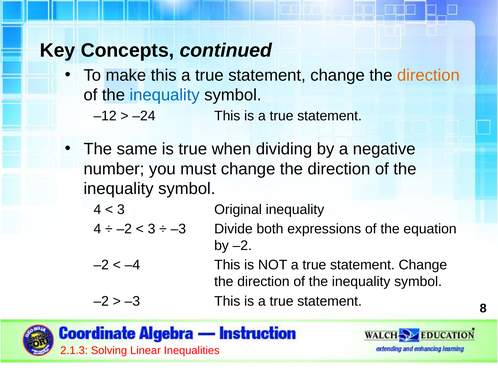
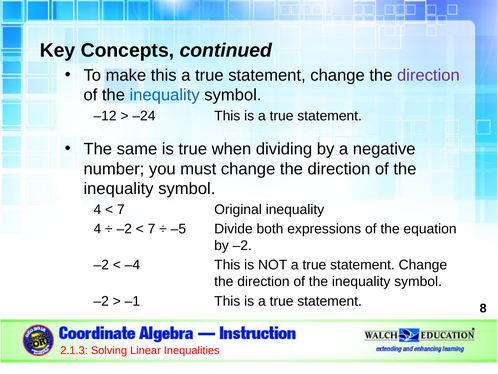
direction at (428, 75) colour: orange -> purple
3 at (121, 209): 3 -> 7
3 at (152, 229): 3 -> 7
–3 at (178, 229): –3 -> –5
–3 at (132, 301): –3 -> –1
